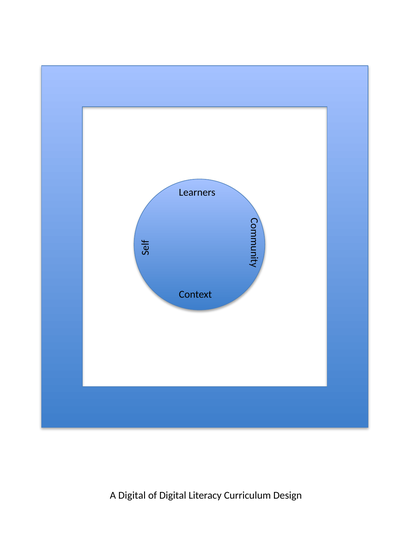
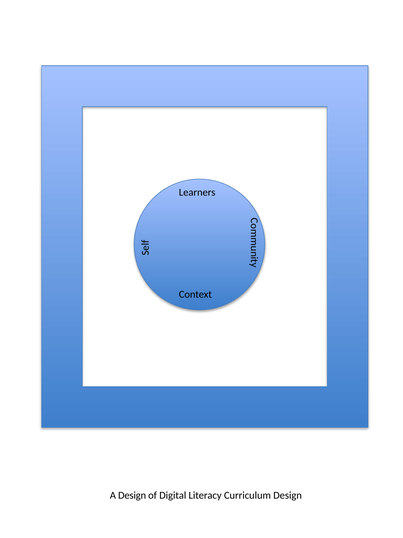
A Digital: Digital -> Design
